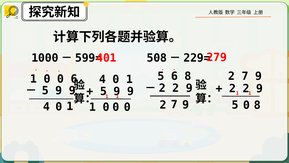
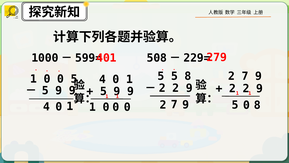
5 6: 6 -> 5
0 6: 6 -> 5
